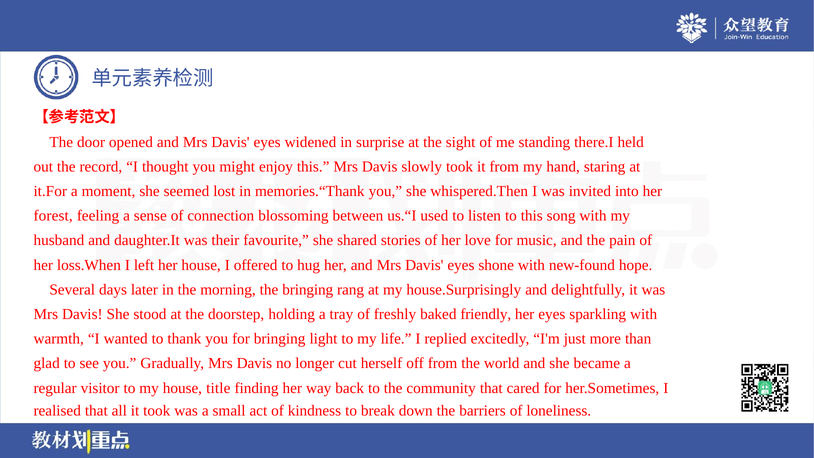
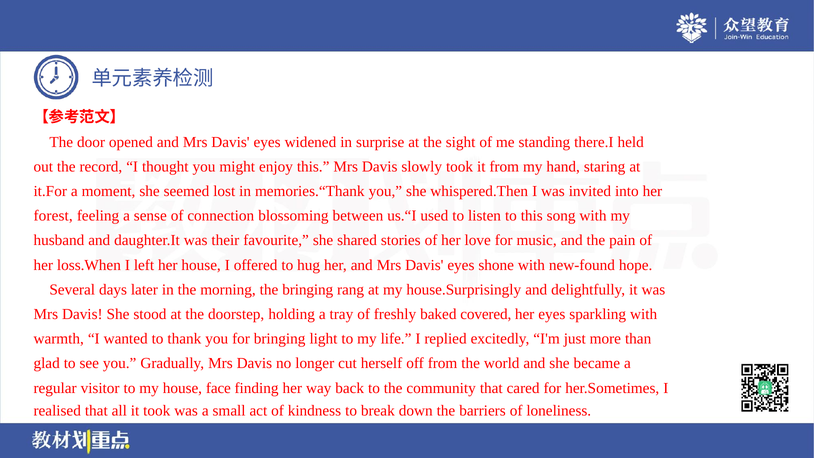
friendly: friendly -> covered
title: title -> face
